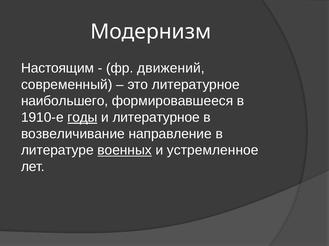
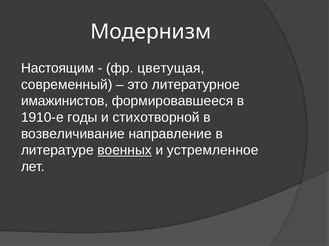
движений: движений -> цветущая
наибольшего: наибольшего -> имажинистов
годы underline: present -> none
и литературное: литературное -> стихотворной
